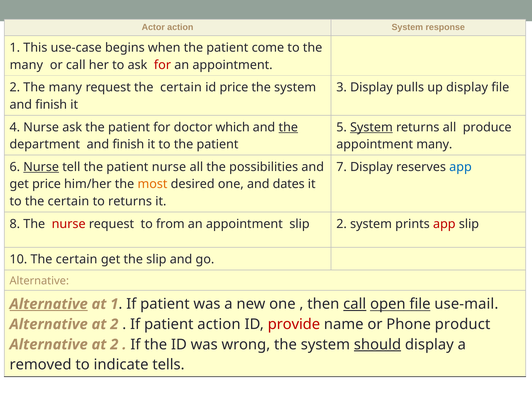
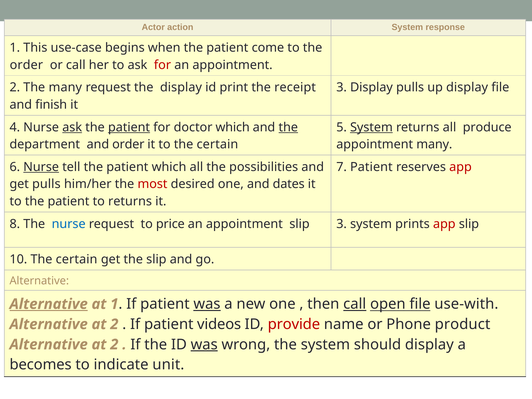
many at (26, 65): many -> order
request the certain: certain -> display
id price: price -> print
system at (295, 87): system -> receipt
ask at (72, 127) underline: none -> present
patient at (129, 127) underline: none -> present
department and finish: finish -> order
to the patient: patient -> certain
patient nurse: nurse -> which
7 Display: Display -> Patient
app at (460, 167) colour: blue -> red
get price: price -> pulls
most colour: orange -> red
to the certain: certain -> patient
nurse at (69, 224) colour: red -> blue
from: from -> price
slip 2: 2 -> 3
was at (207, 304) underline: none -> present
use-mail: use-mail -> use-with
patient action: action -> videos
was at (204, 344) underline: none -> present
should underline: present -> none
removed: removed -> becomes
tells: tells -> unit
